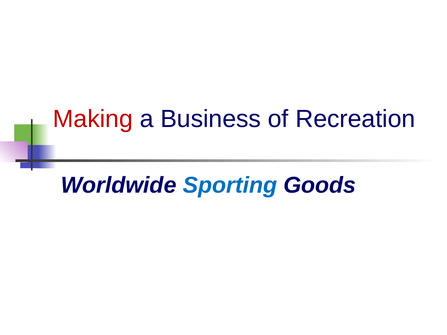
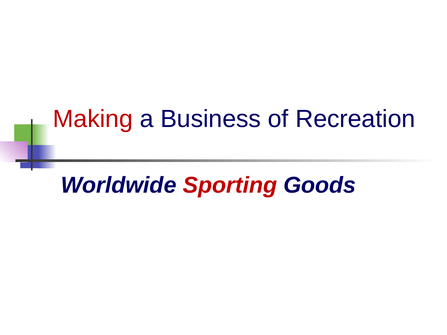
Sporting colour: blue -> red
